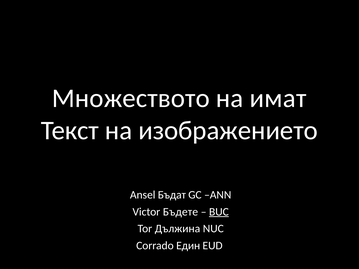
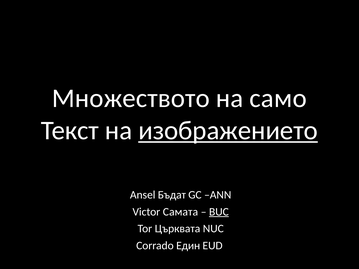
имат: имат -> само
изображението underline: none -> present
Бъдете: Бъдете -> Самата
Дължина: Дължина -> Църквата
